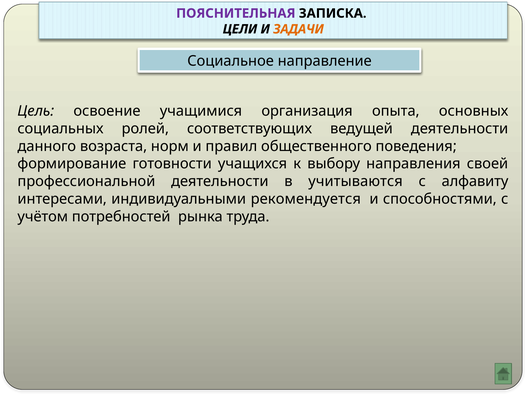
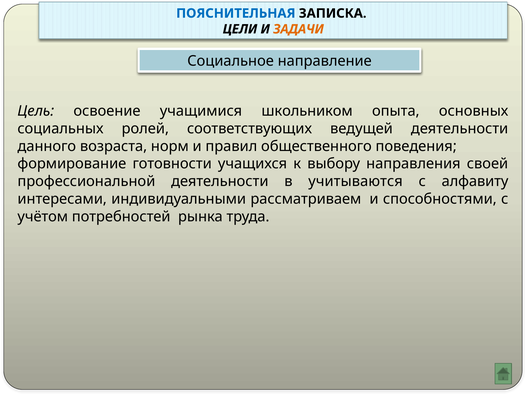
ПОЯСНИТЕЛЬНАЯ colour: purple -> blue
организация: организация -> школьником
рекомендуется: рекомендуется -> рассматриваем
